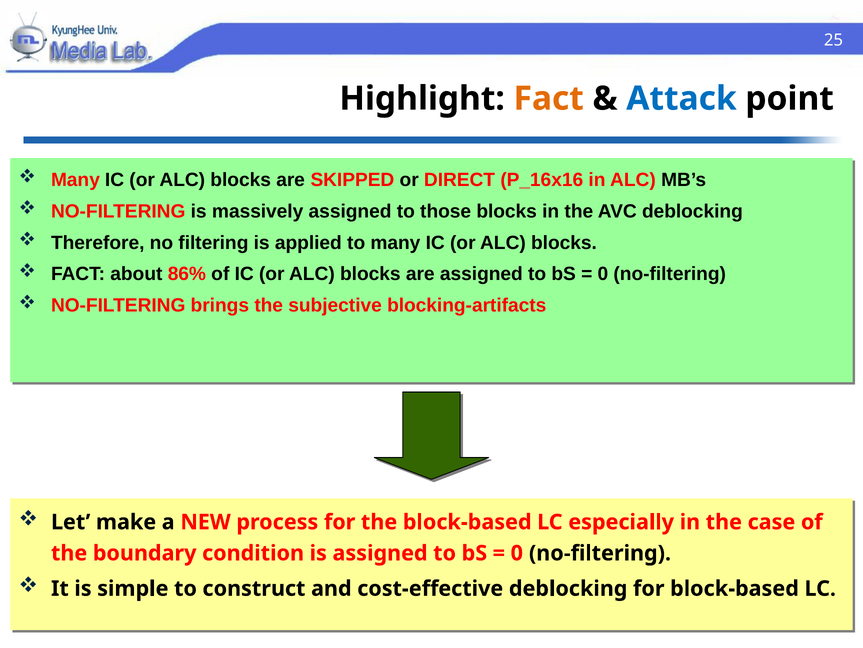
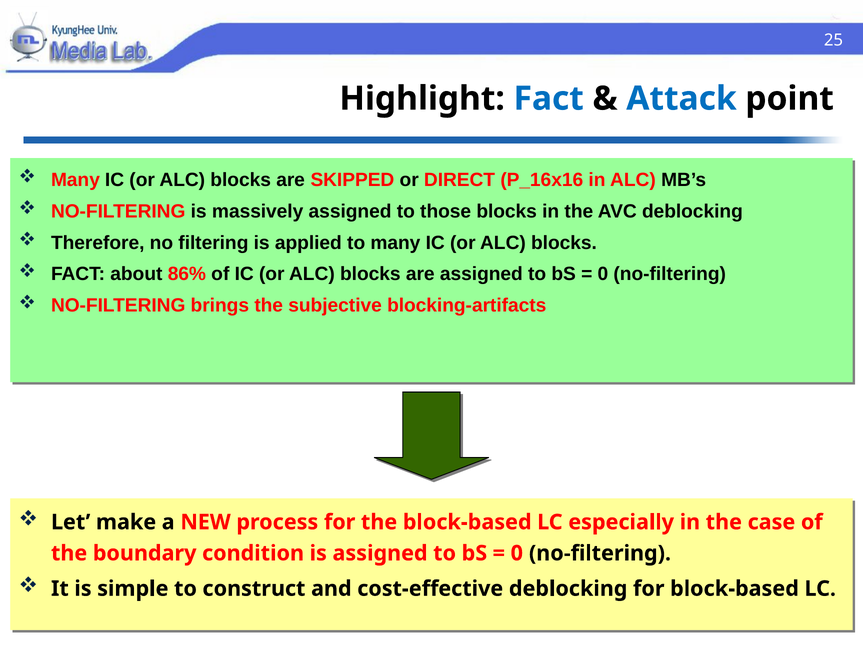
Fact at (549, 98) colour: orange -> blue
